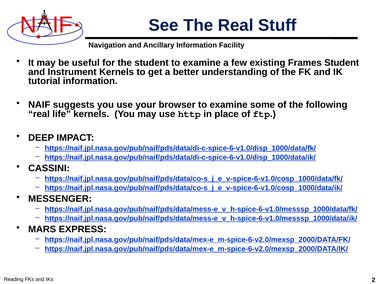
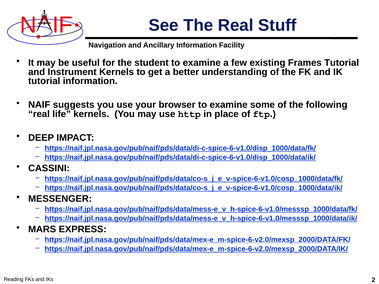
Frames Student: Student -> Tutorial
